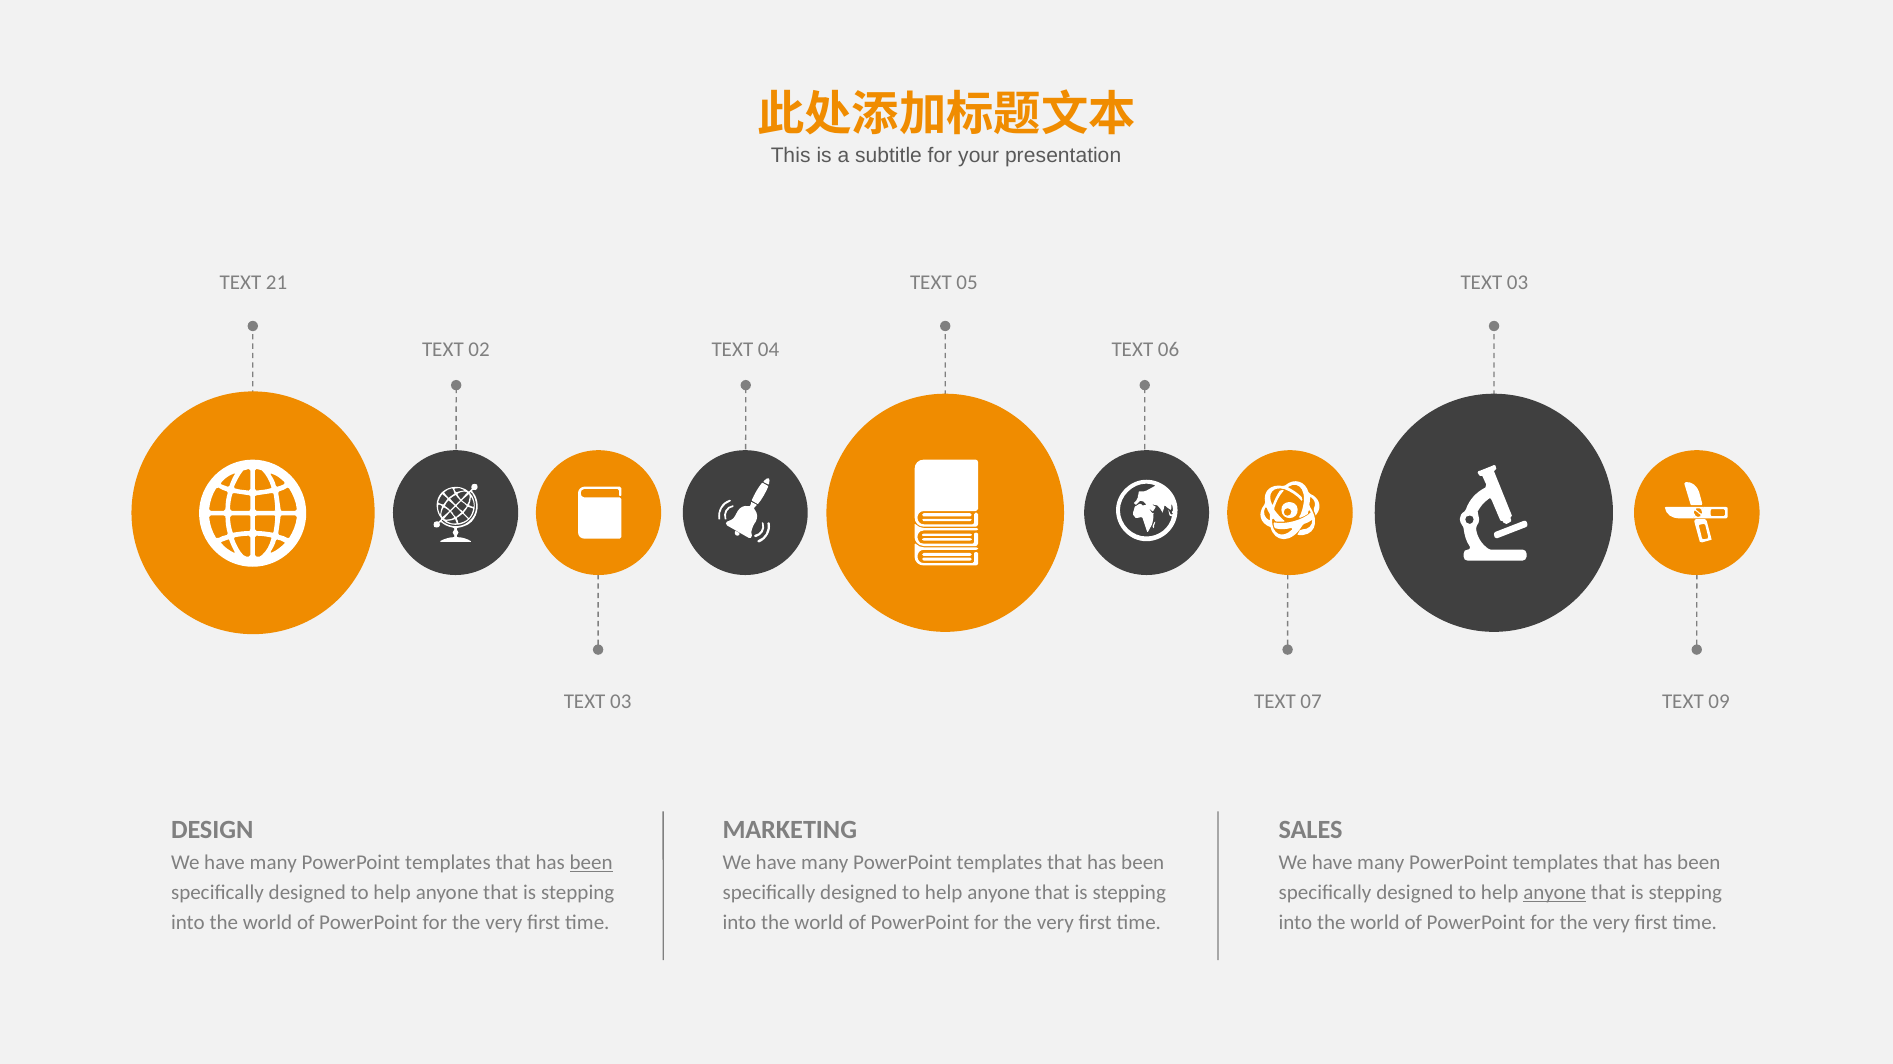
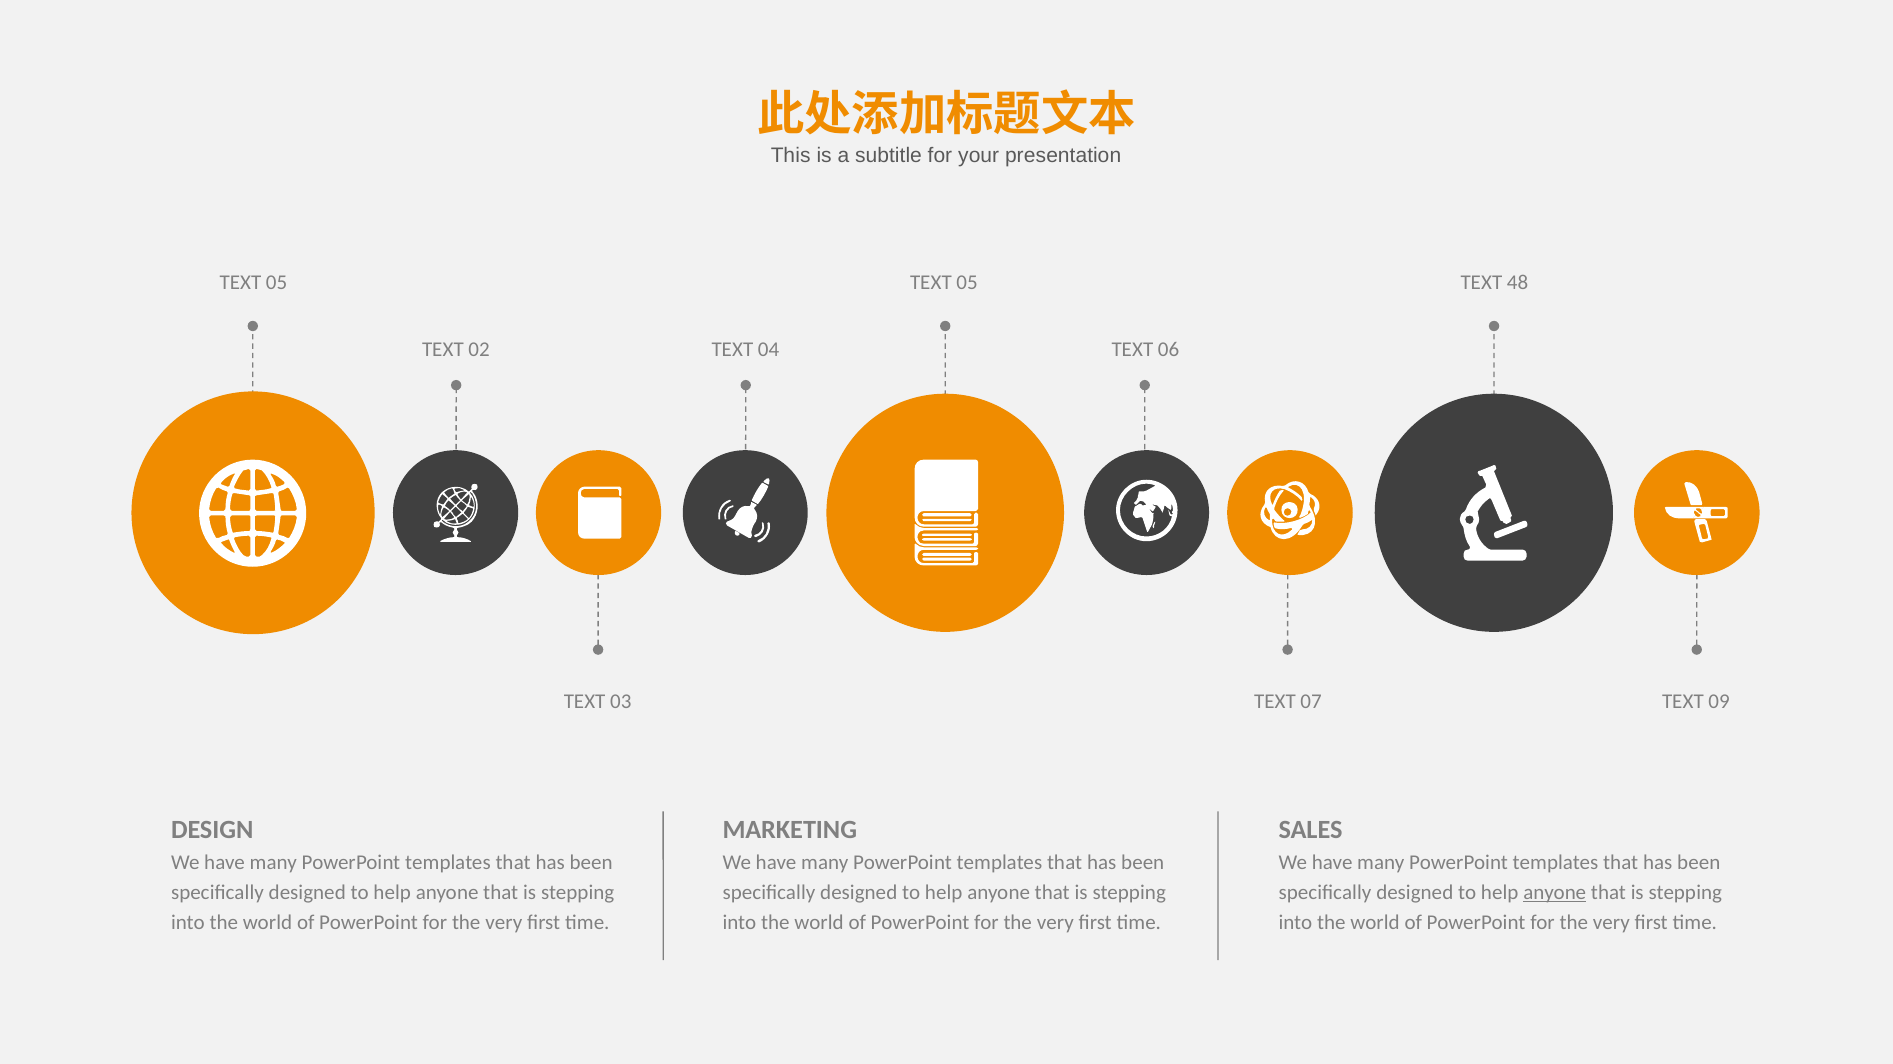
21 at (277, 283): 21 -> 05
05 TEXT 03: 03 -> 48
been at (591, 863) underline: present -> none
